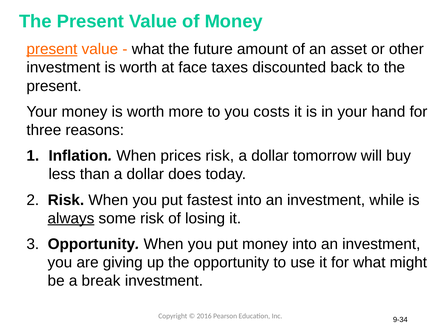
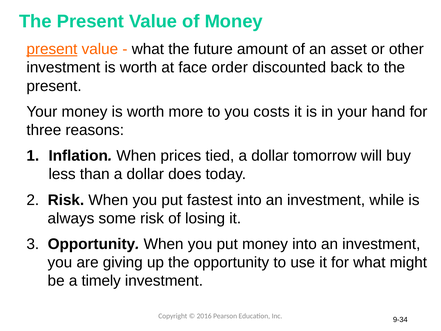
taxes: taxes -> order
prices risk: risk -> tied
always underline: present -> none
break: break -> timely
